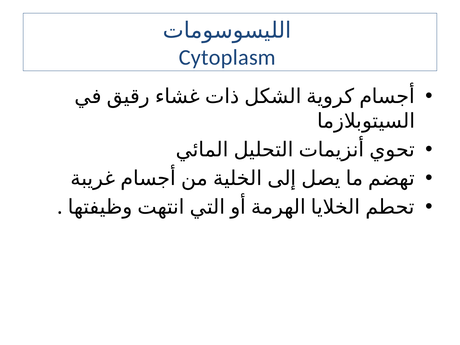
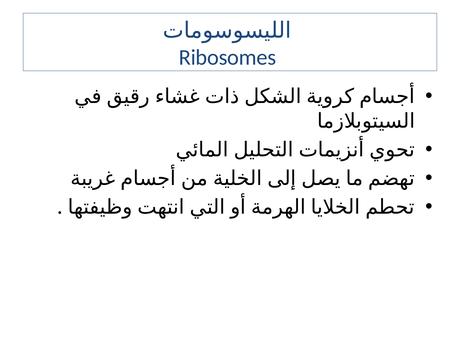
Cytoplasm: Cytoplasm -> Ribosomes
